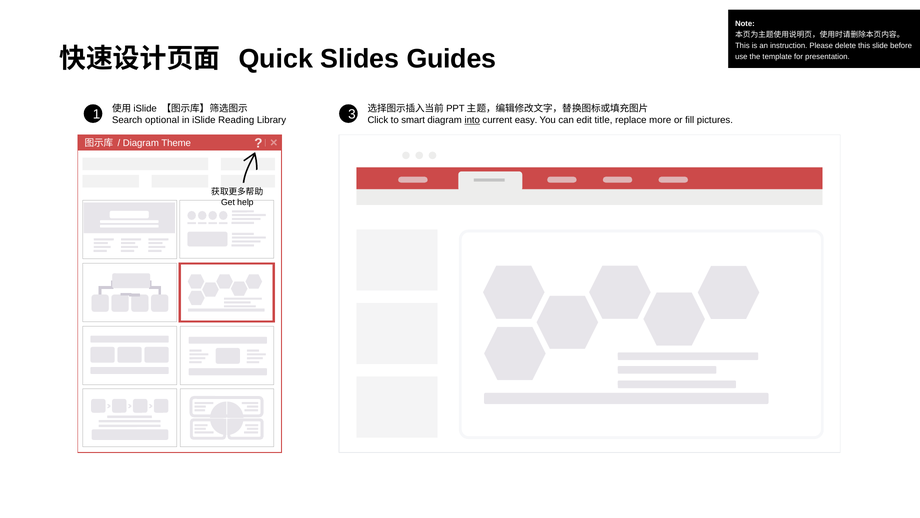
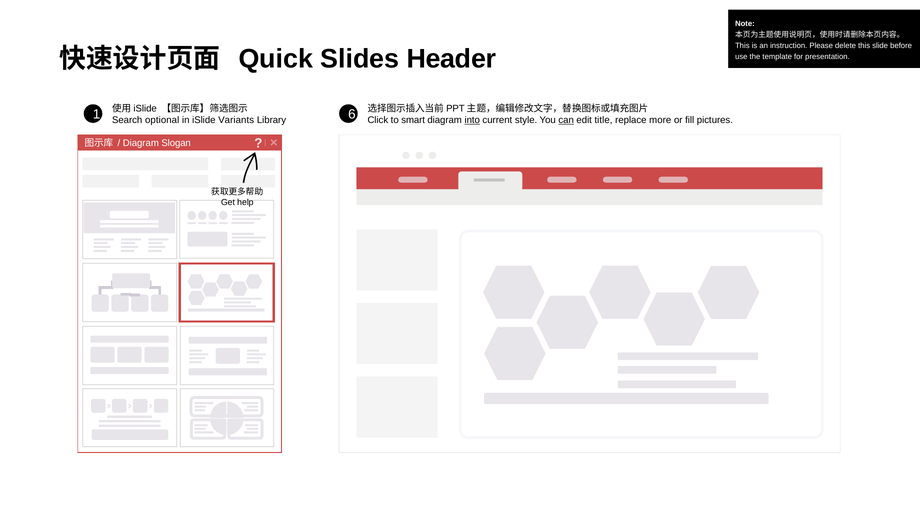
Guides: Guides -> Header
3: 3 -> 6
Reading: Reading -> Variants
easy: easy -> style
can underline: none -> present
Theme: Theme -> Slogan
